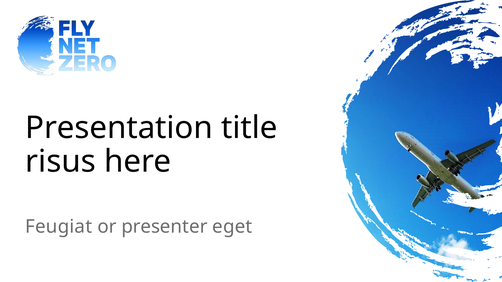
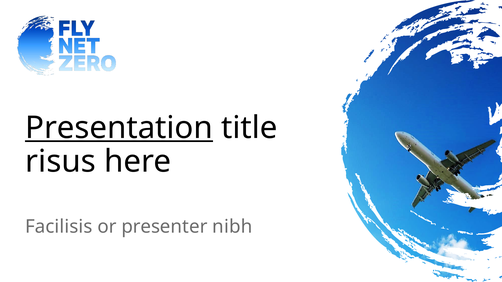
Presentation underline: none -> present
Feugiat: Feugiat -> Facilisis
eget: eget -> nibh
